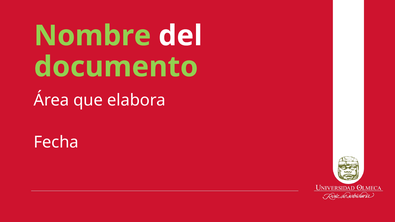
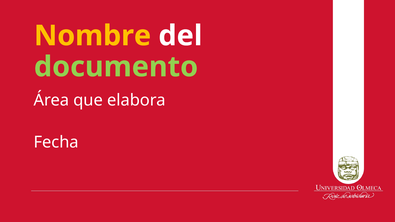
Nombre colour: light green -> yellow
